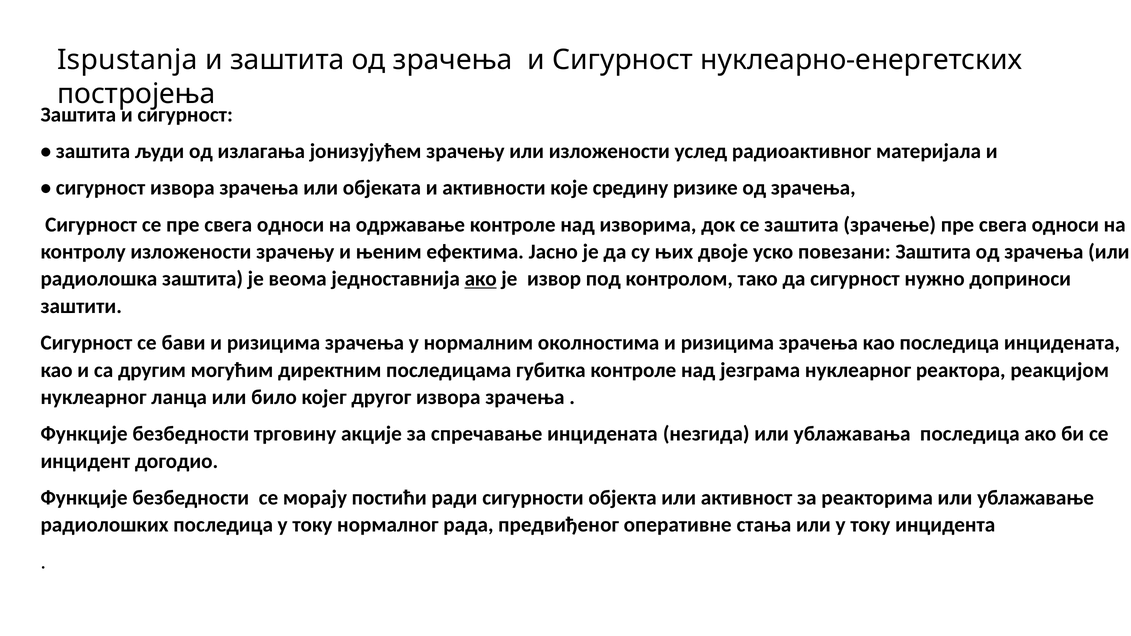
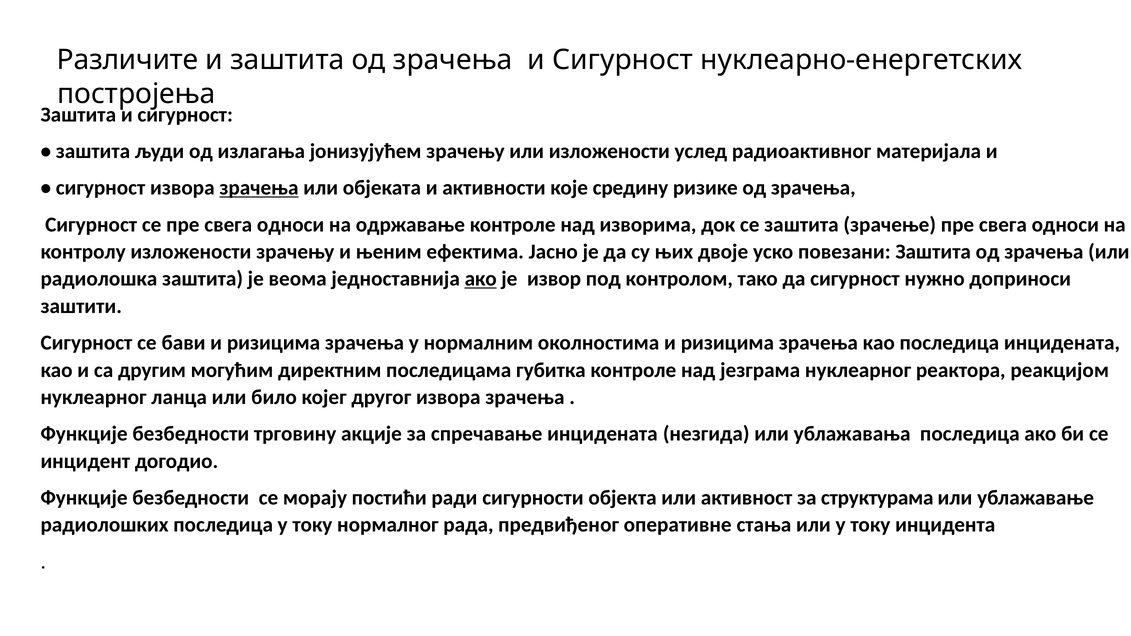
Ispustanja: Ispustanja -> Различите
зрачења at (259, 188) underline: none -> present
реакторима: реакторима -> структурама
